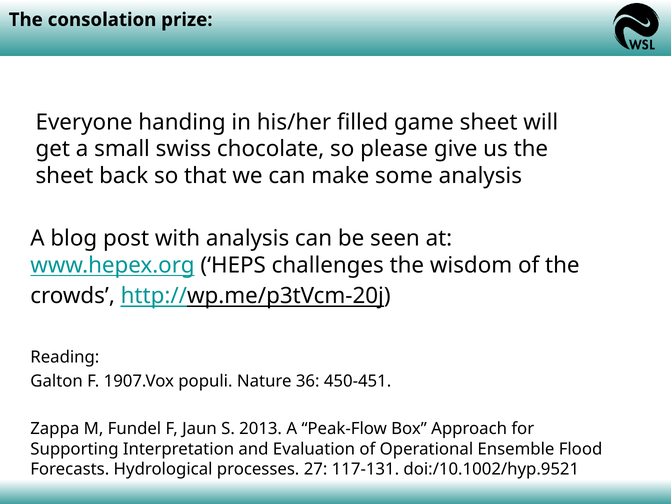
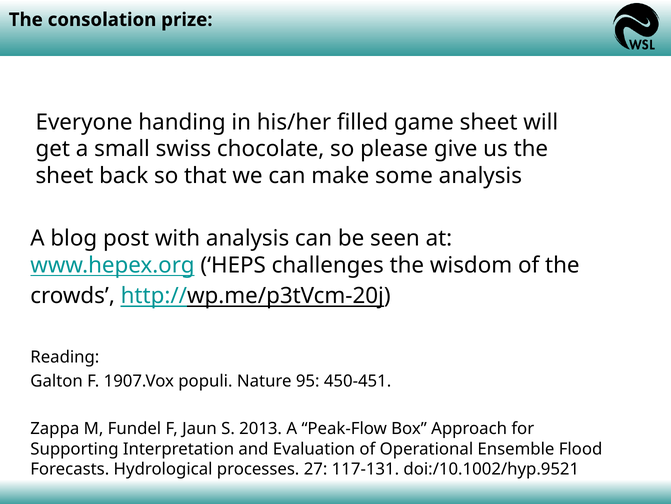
36: 36 -> 95
